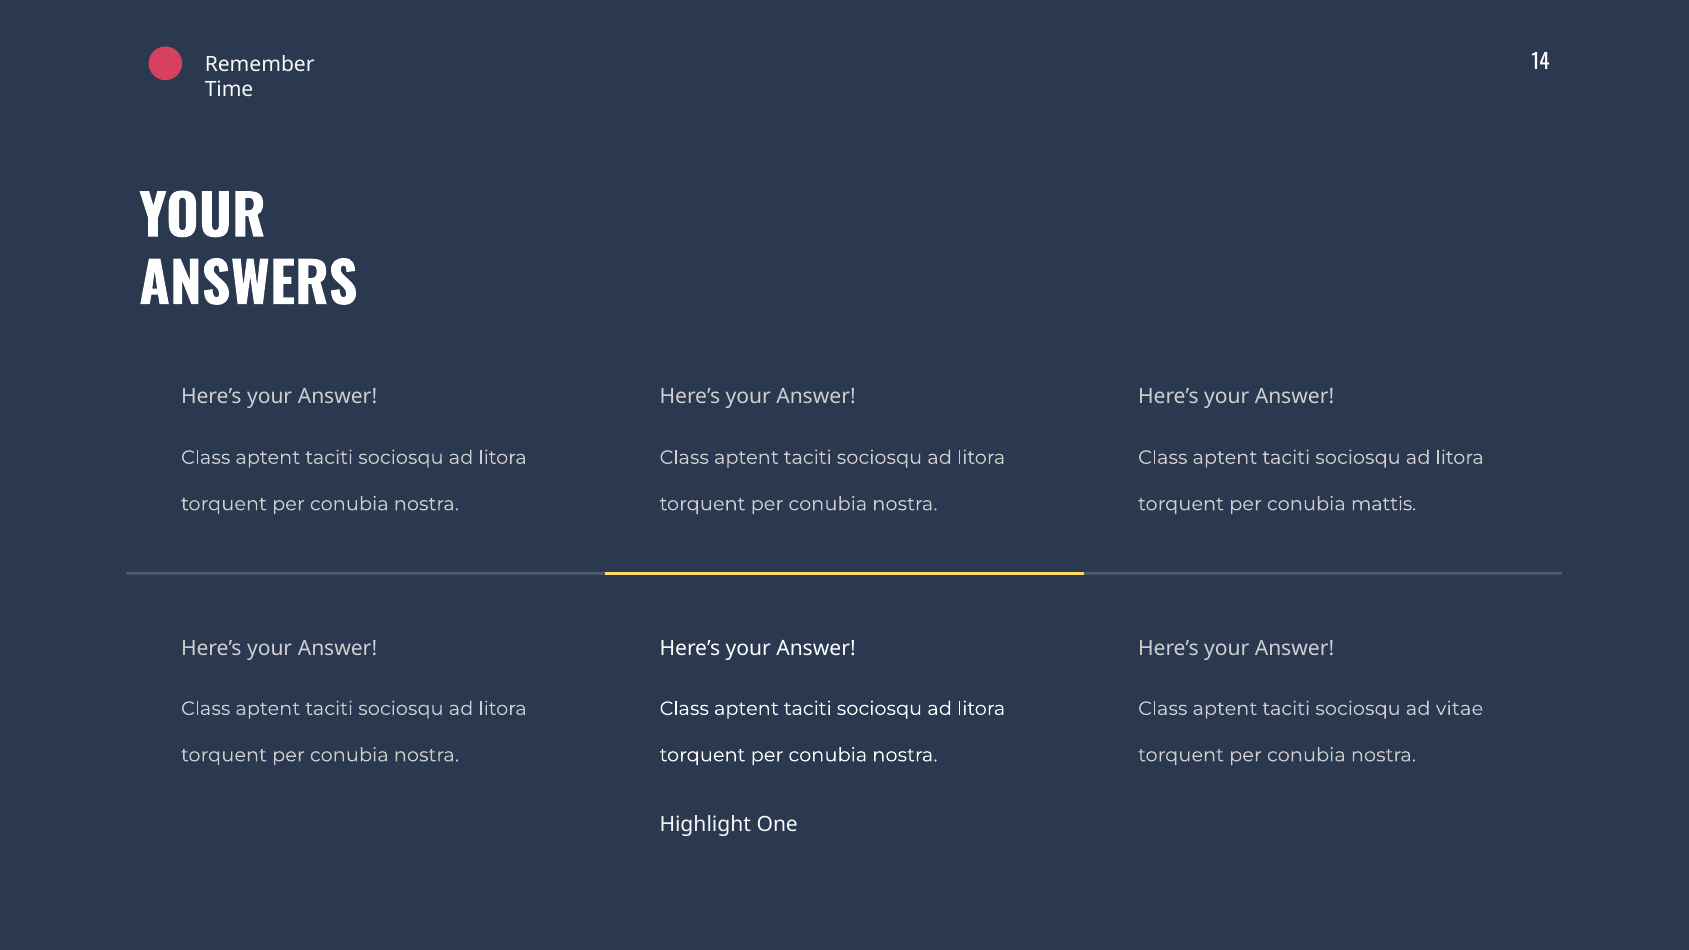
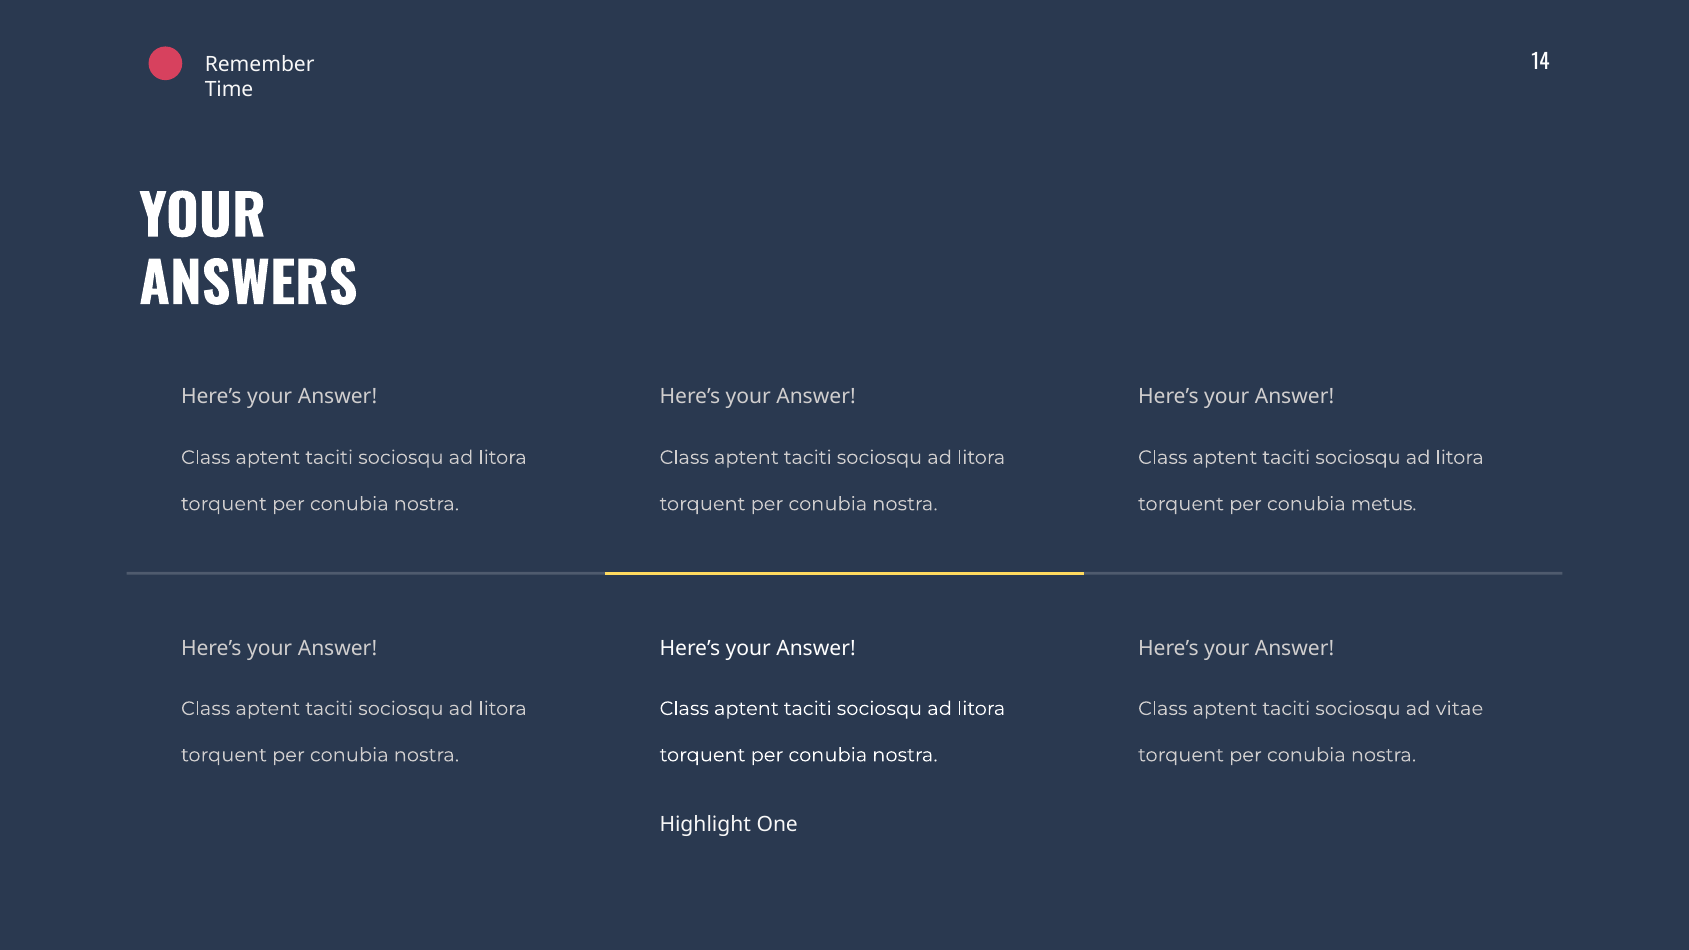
mattis: mattis -> metus
